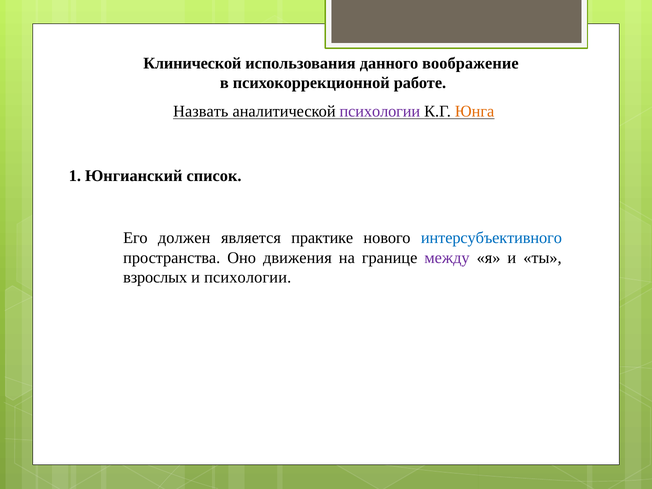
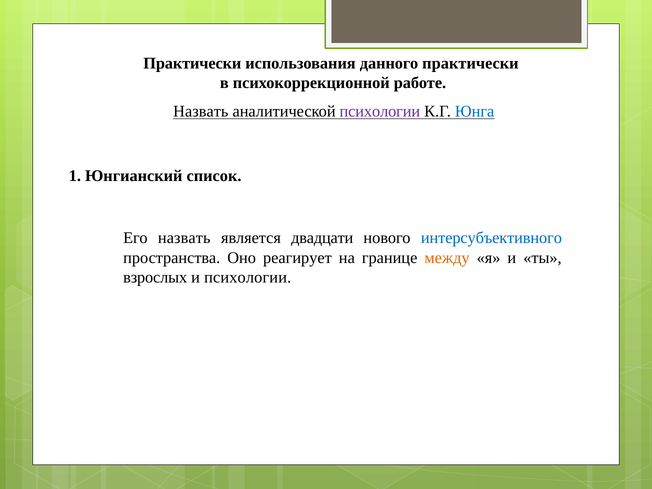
Клинической at (192, 63): Клинической -> Практически
данного воображение: воображение -> практически
Юнга colour: orange -> blue
Его должен: должен -> назвать
практике: практике -> двадцати
движения: движения -> реагирует
между colour: purple -> orange
